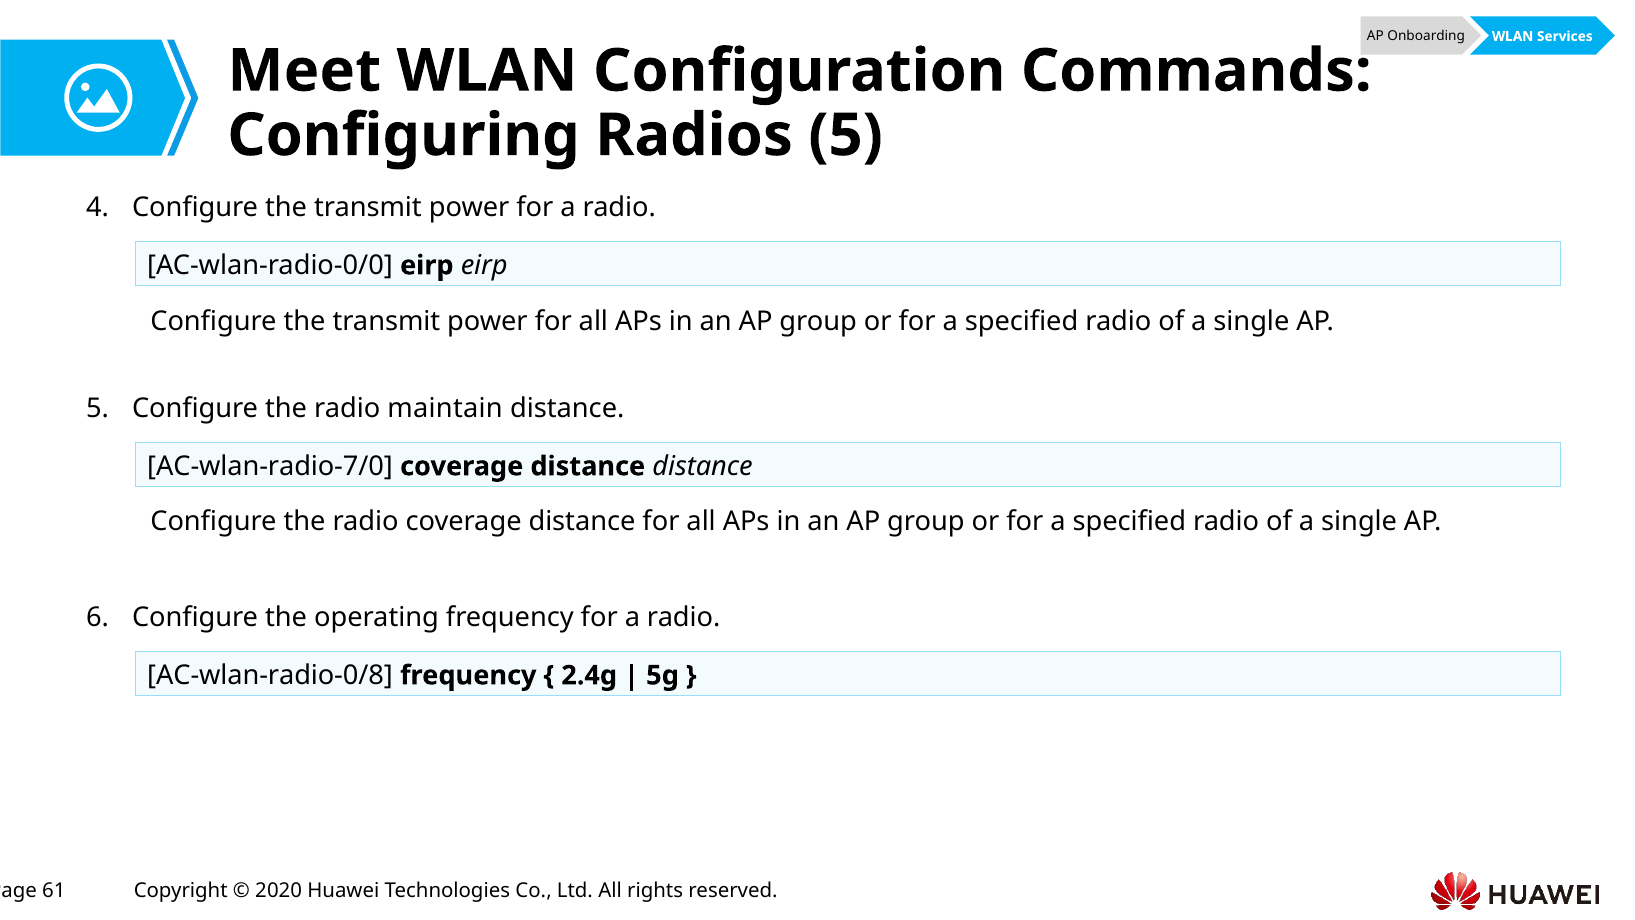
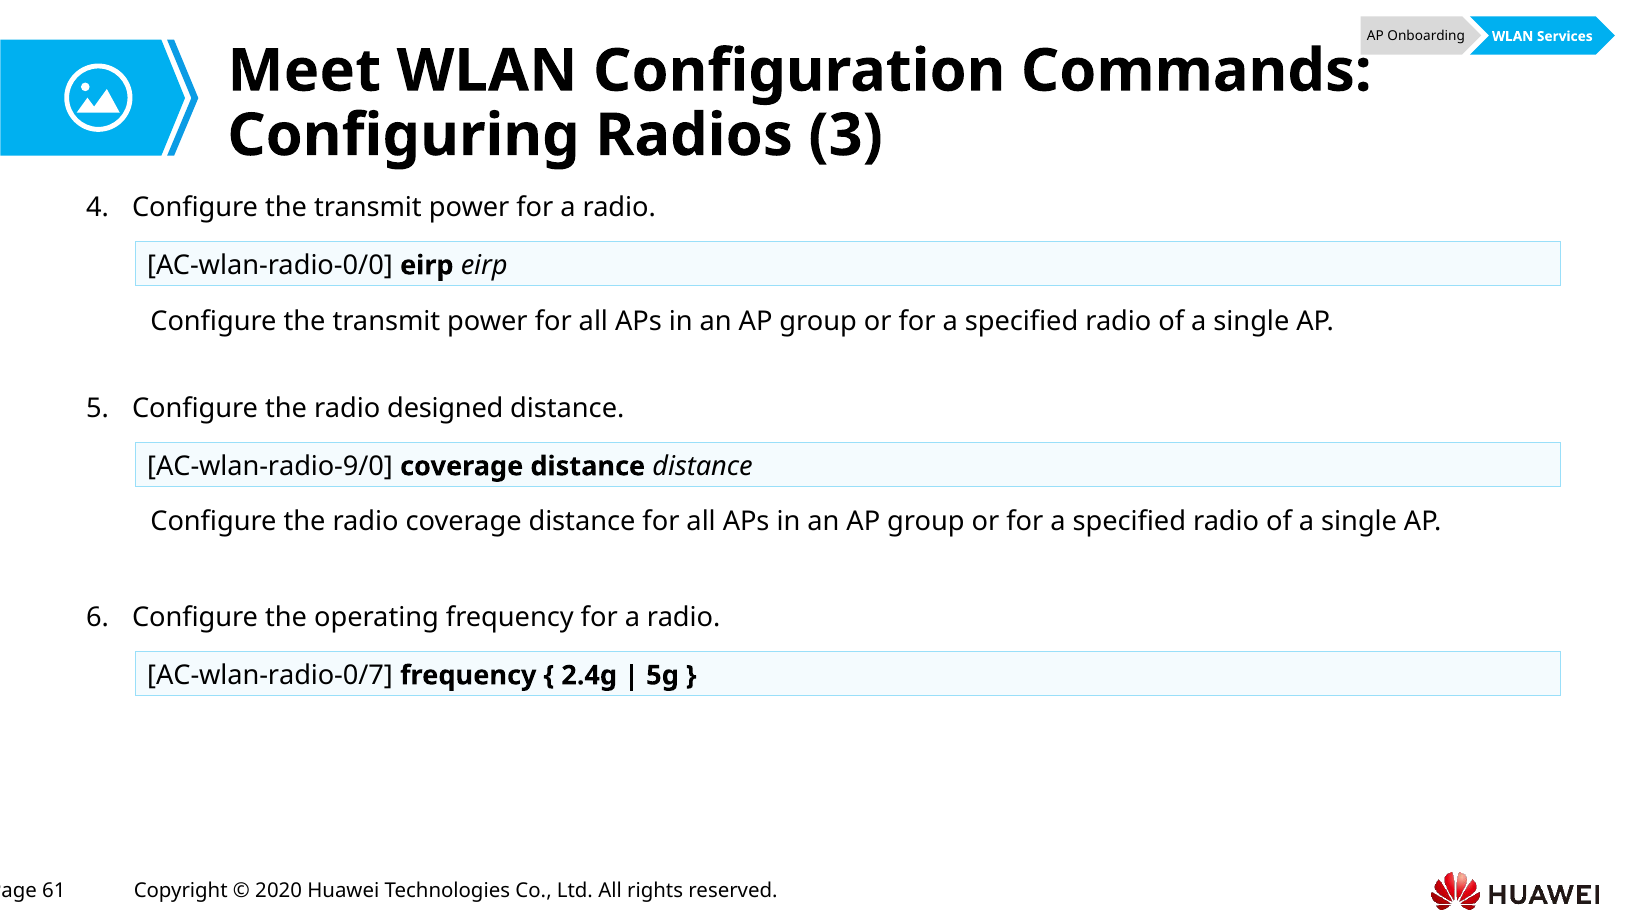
Radios 5: 5 -> 3
maintain: maintain -> designed
AC-wlan-radio-7/0: AC-wlan-radio-7/0 -> AC-wlan-radio-9/0
AC-wlan-radio-0/8: AC-wlan-radio-0/8 -> AC-wlan-radio-0/7
